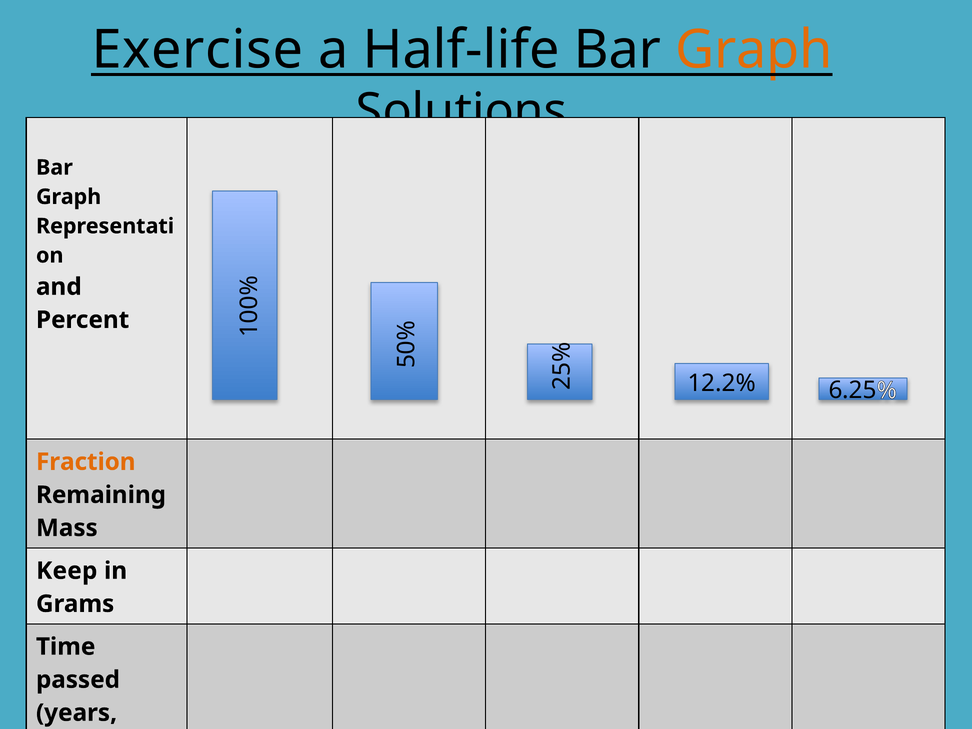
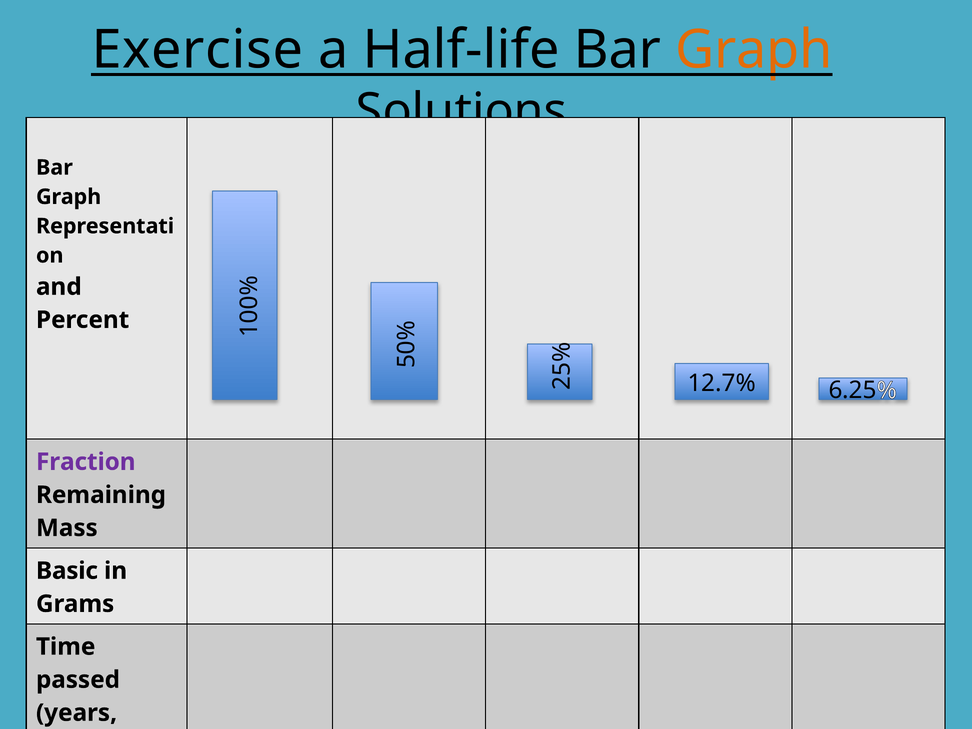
12.2%: 12.2% -> 12.7%
Fraction colour: orange -> purple
Keep: Keep -> Basic
